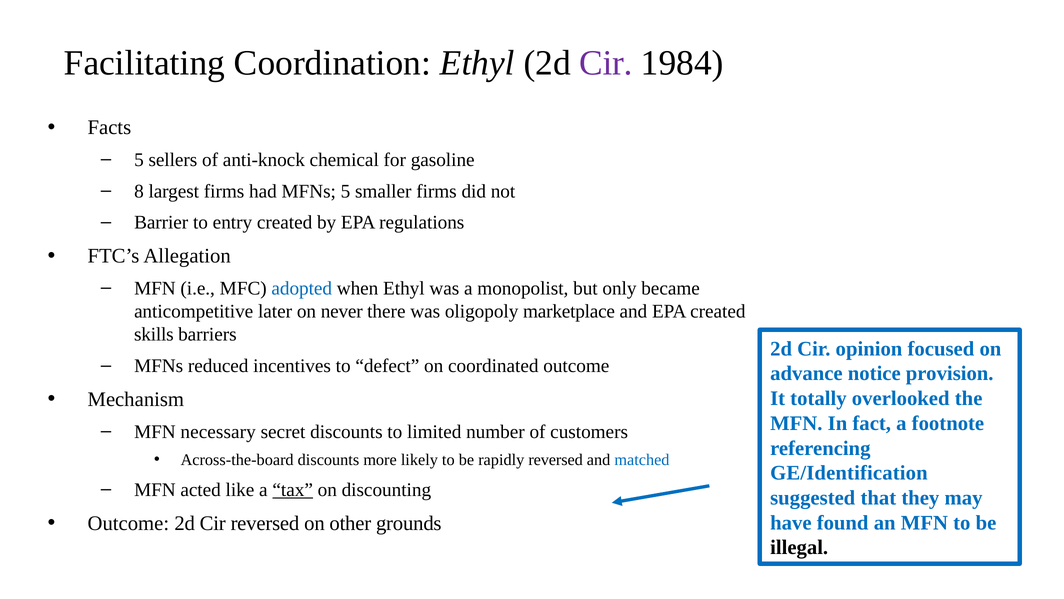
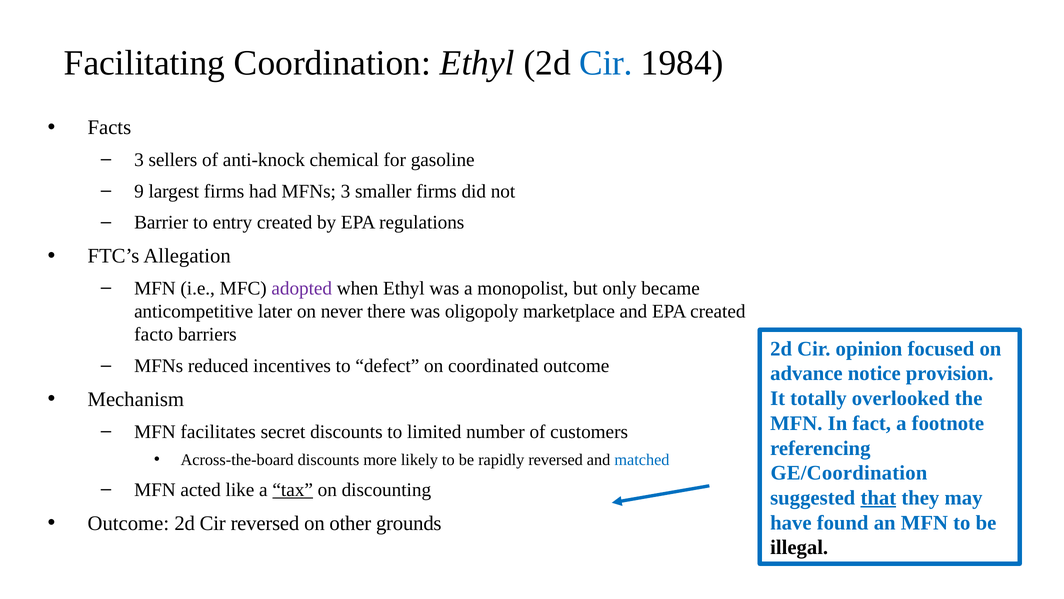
Cir at (606, 63) colour: purple -> blue
5 at (139, 160): 5 -> 3
8: 8 -> 9
MFNs 5: 5 -> 3
adopted colour: blue -> purple
skills: skills -> facto
necessary: necessary -> facilitates
GE/Identification: GE/Identification -> GE/Coordination
that underline: none -> present
